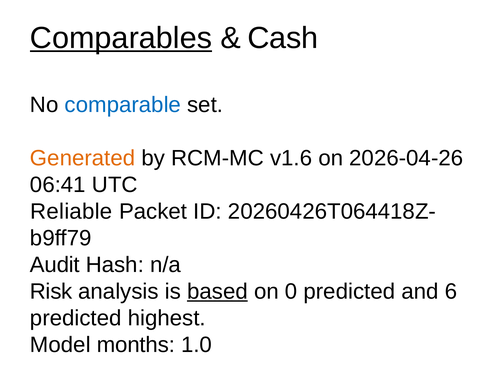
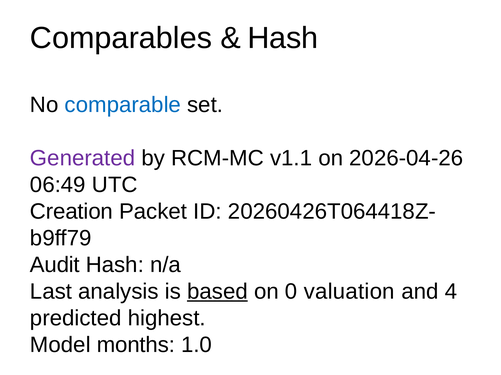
Comparables underline: present -> none
Cash at (283, 38): Cash -> Hash
Generated colour: orange -> purple
v1.6: v1.6 -> v1.1
06:41: 06:41 -> 06:49
Reliable: Reliable -> Creation
Risk: Risk -> Last
0 predicted: predicted -> valuation
6: 6 -> 4
